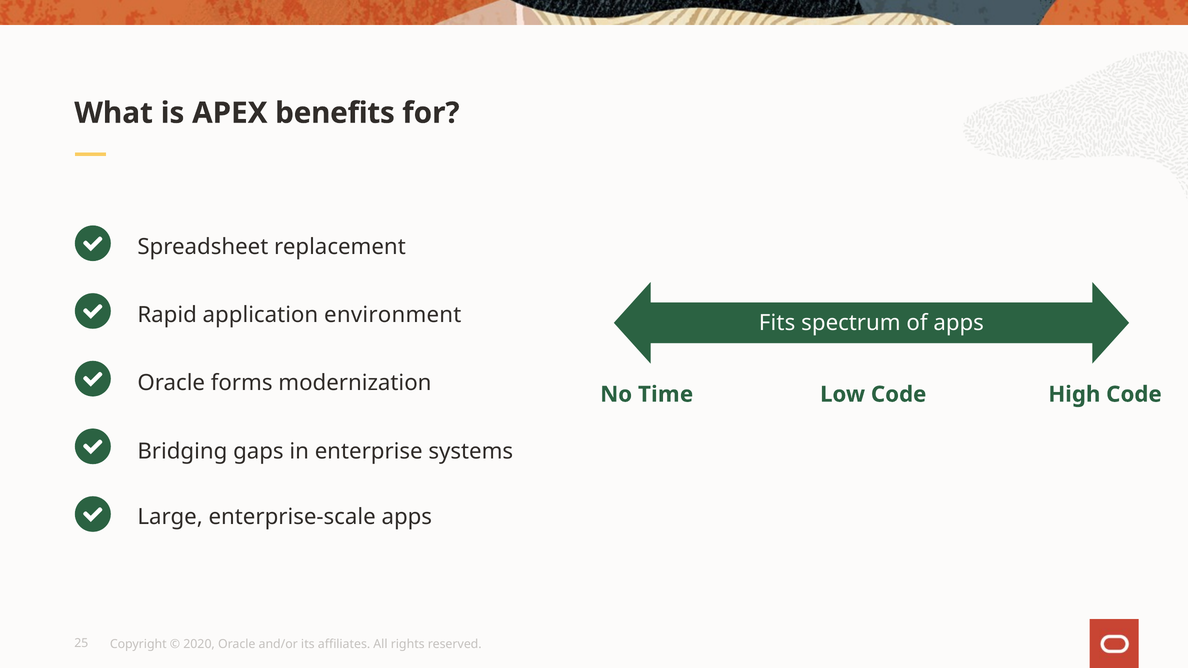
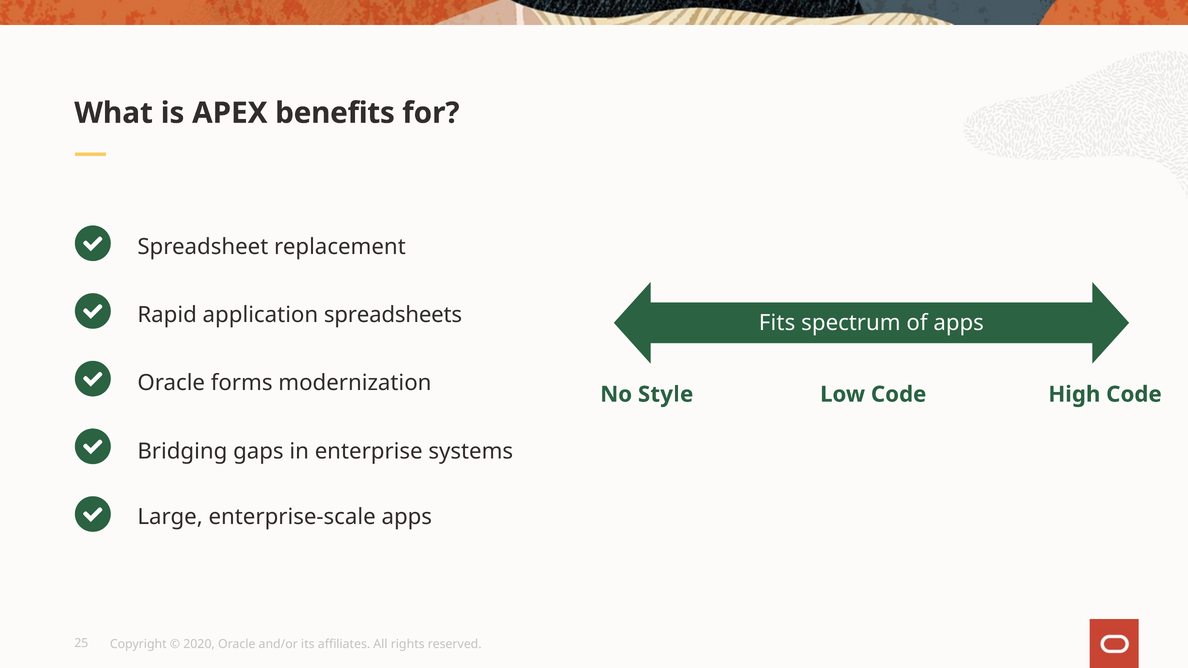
environment: environment -> spreadsheets
Time: Time -> Style
